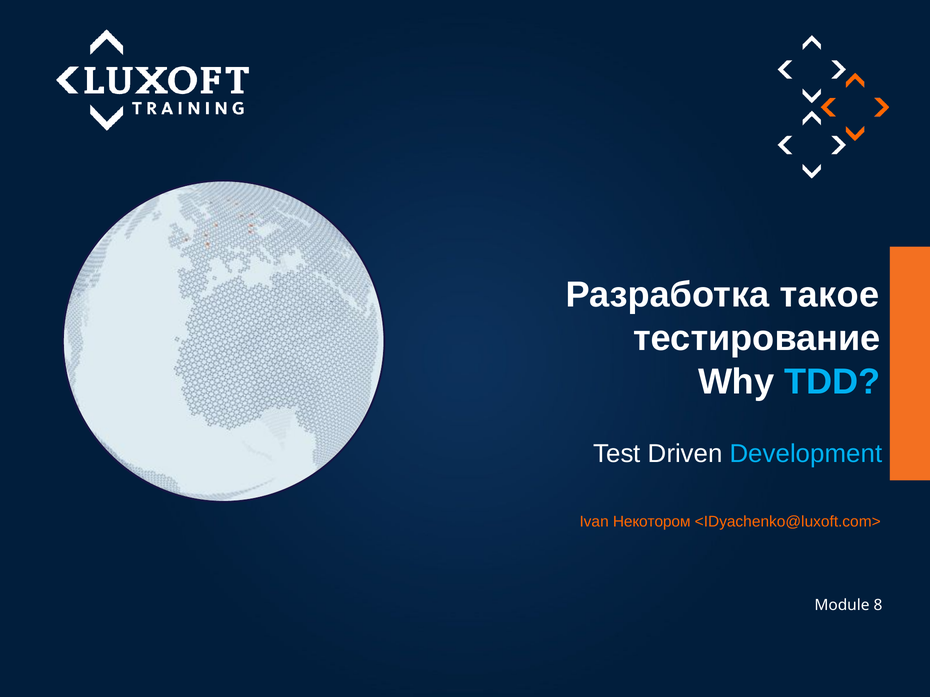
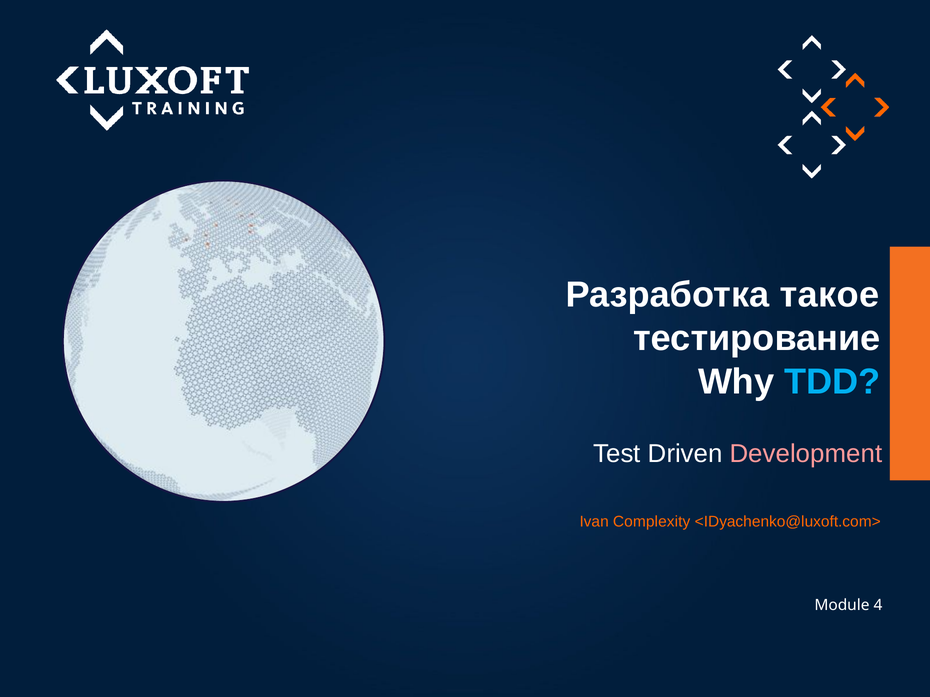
Development colour: light blue -> pink
Некотором: Некотором -> Complexity
8: 8 -> 4
